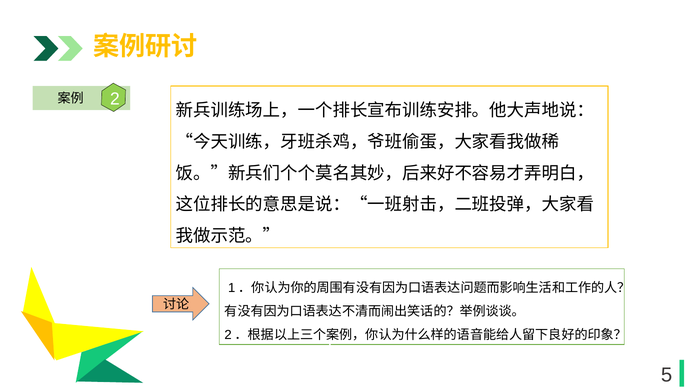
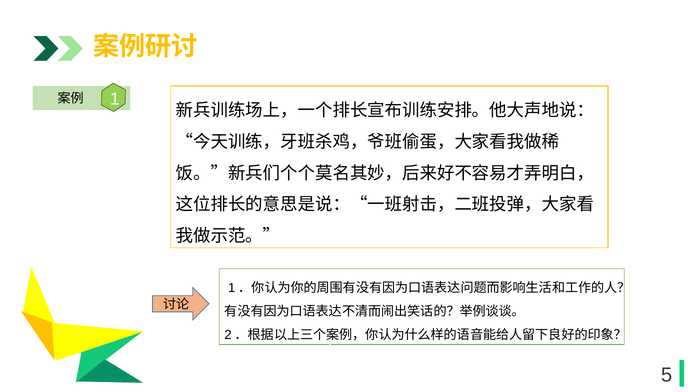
2 at (115, 99): 2 -> 1
